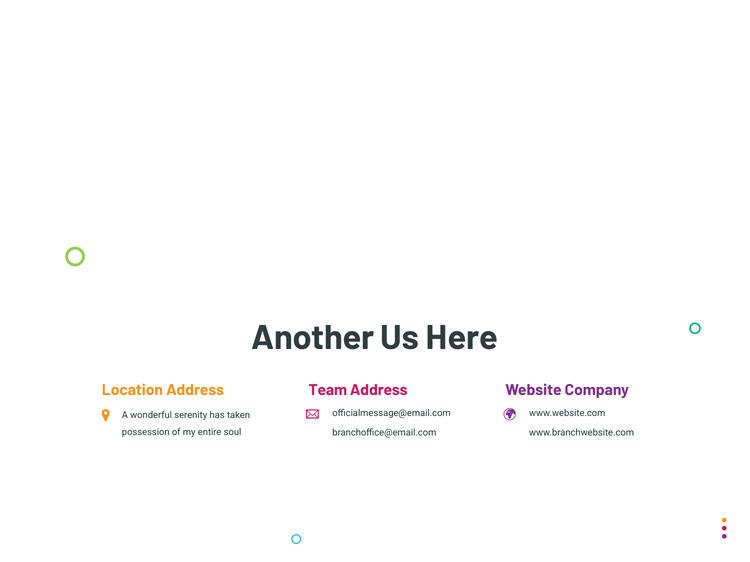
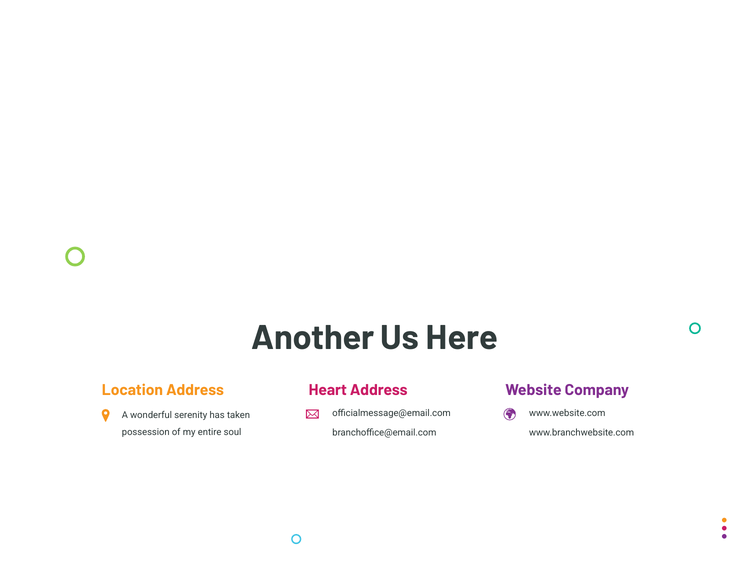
Team: Team -> Heart
